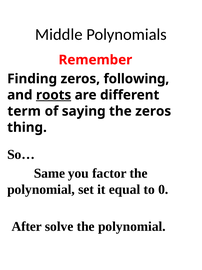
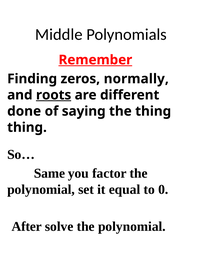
Remember underline: none -> present
following: following -> normally
term: term -> done
the zeros: zeros -> thing
